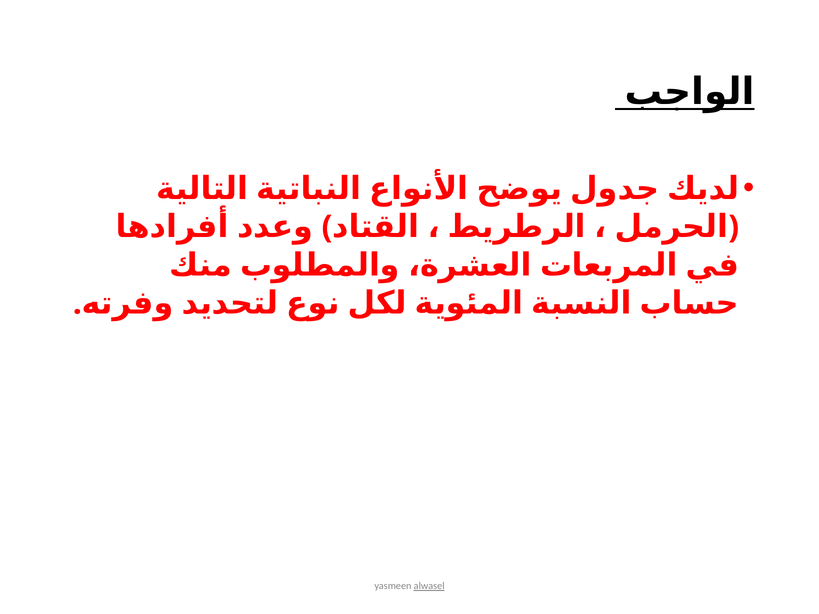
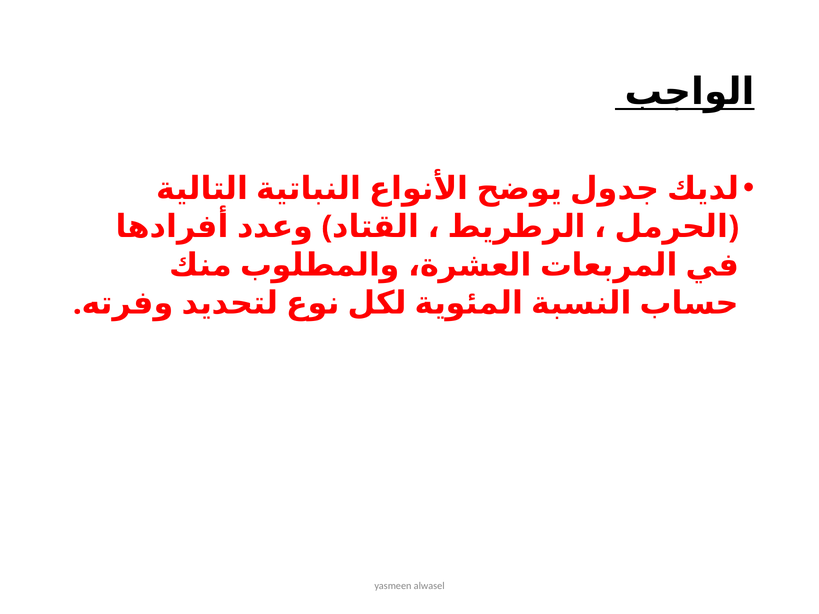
alwasel underline: present -> none
